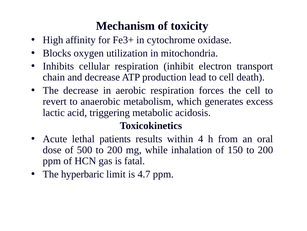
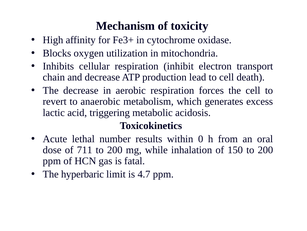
patients: patients -> number
4: 4 -> 0
500: 500 -> 711
